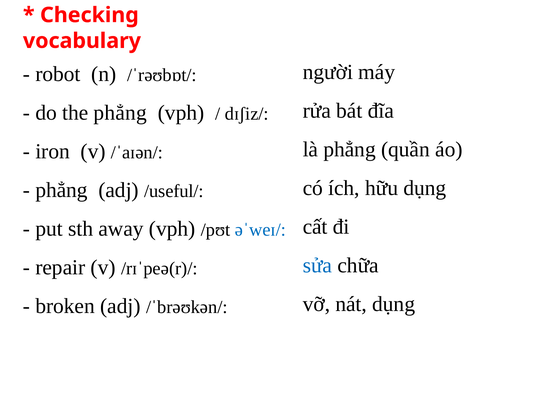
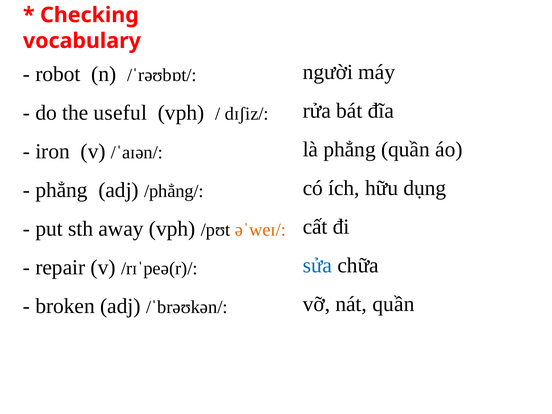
the phẳng: phẳng -> useful
/useful/: /useful/ -> /phẳng/
əˈweɪ/ colour: blue -> orange
nát dụng: dụng -> quần
